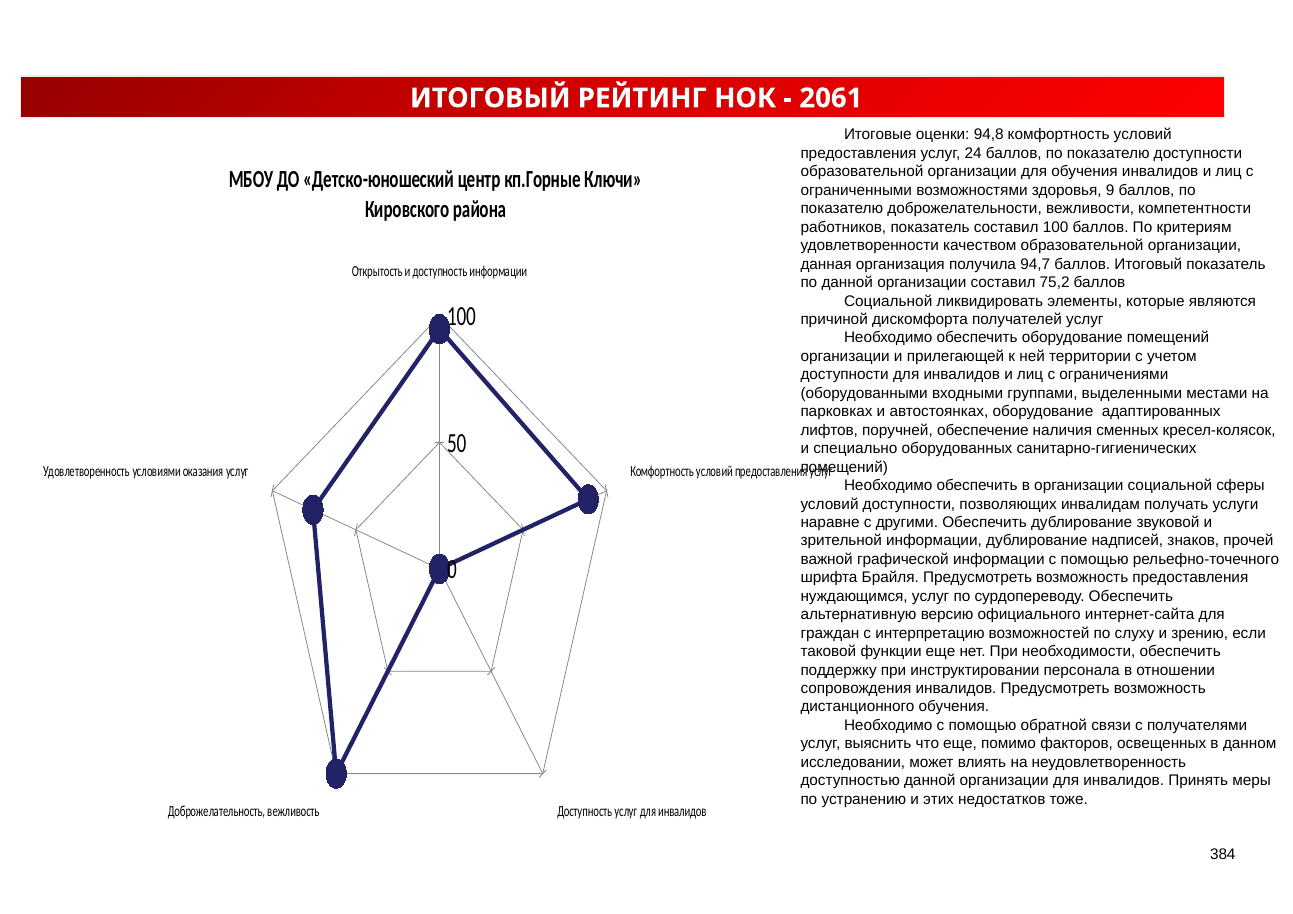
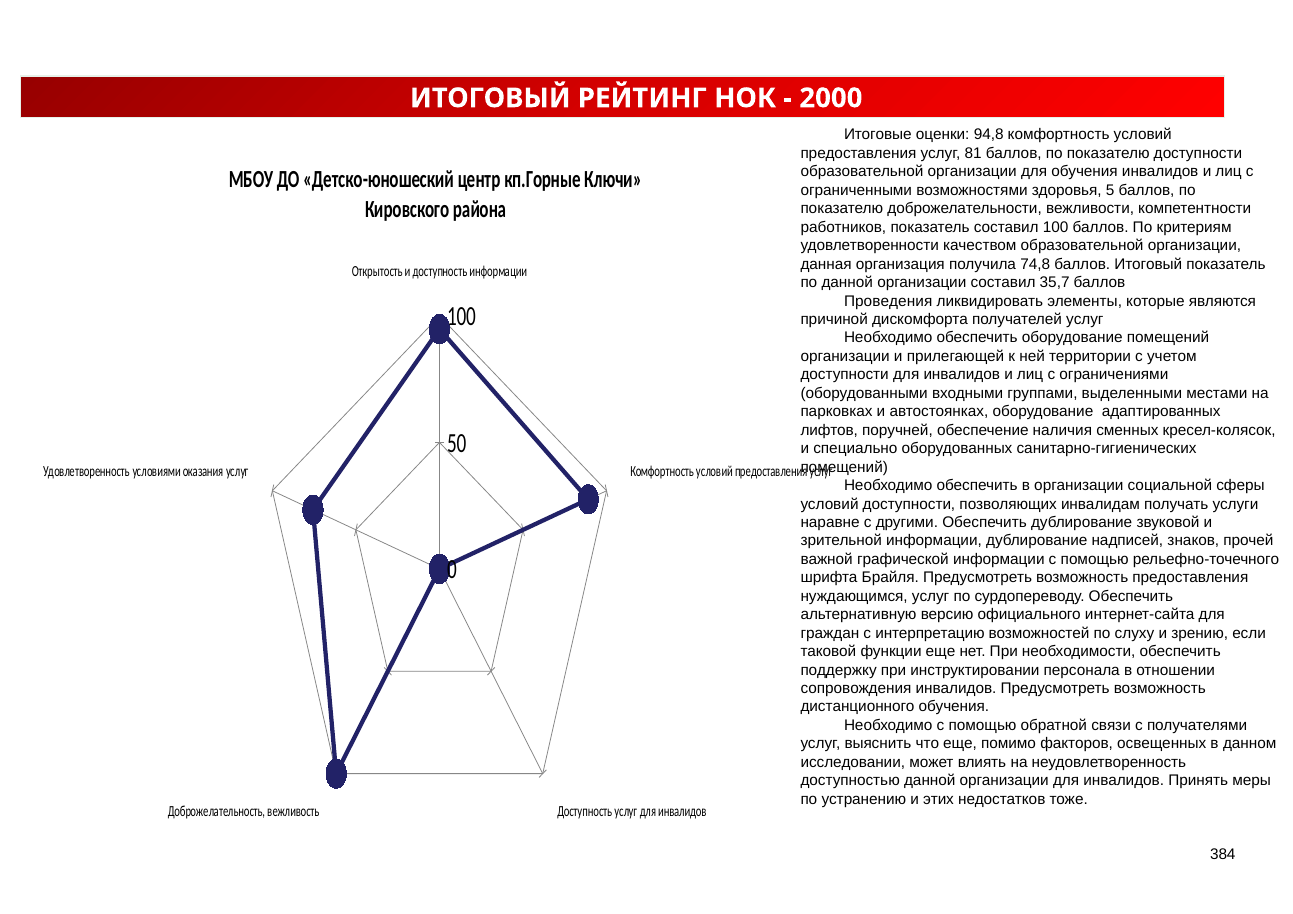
2061: 2061 -> 2000
24: 24 -> 81
9: 9 -> 5
94,7: 94,7 -> 74,8
75,2: 75,2 -> 35,7
Социальной at (888, 301): Социальной -> Проведения
